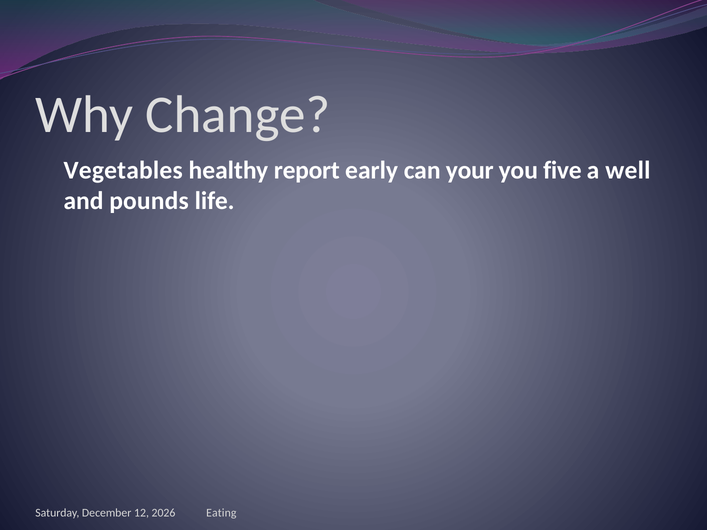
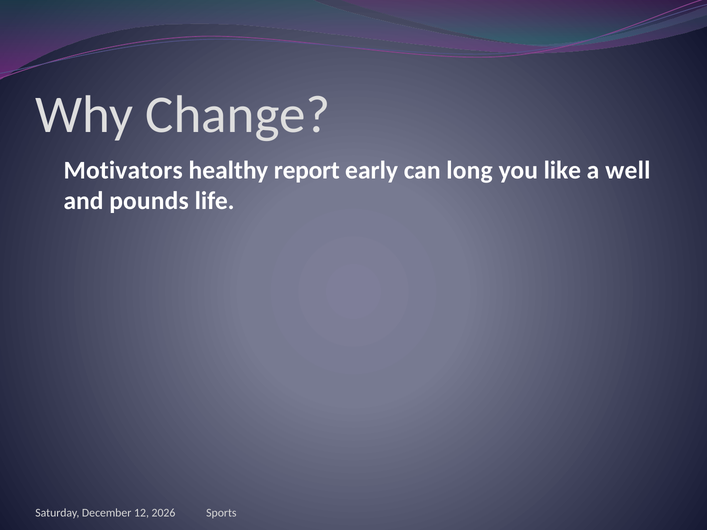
Vegetables: Vegetables -> Motivators
your: your -> long
five: five -> like
Eating: Eating -> Sports
